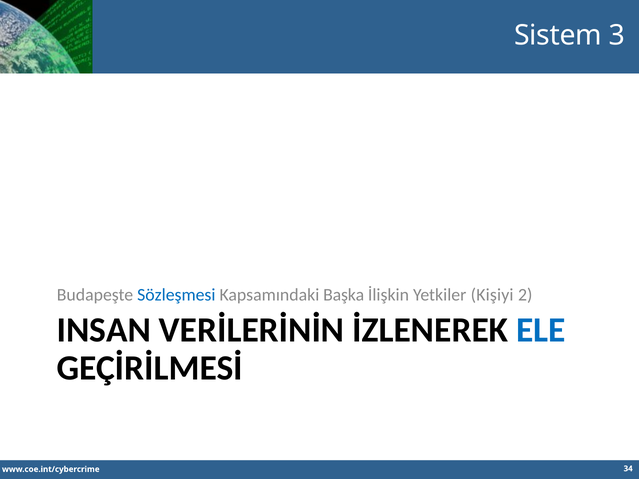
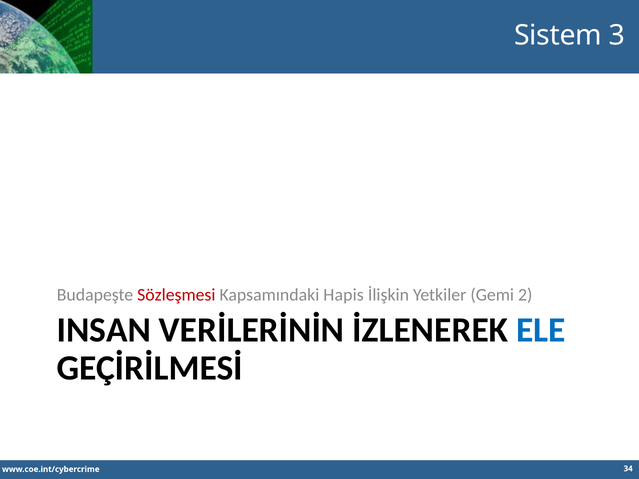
Sözleşmesi colour: blue -> red
Başka: Başka -> Hapis
Kişiyi: Kişiyi -> Gemi
